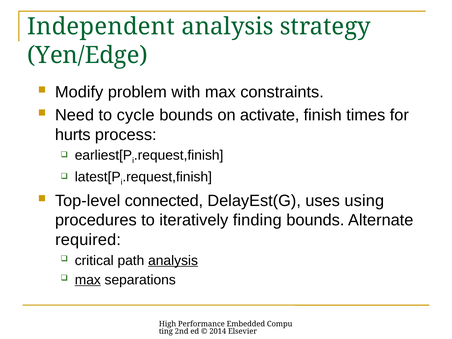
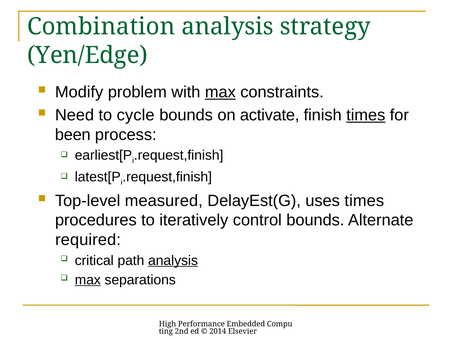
Independent: Independent -> Combination
max at (220, 92) underline: none -> present
times at (366, 115) underline: none -> present
hurts: hurts -> been
connected: connected -> measured
uses using: using -> times
finding: finding -> control
